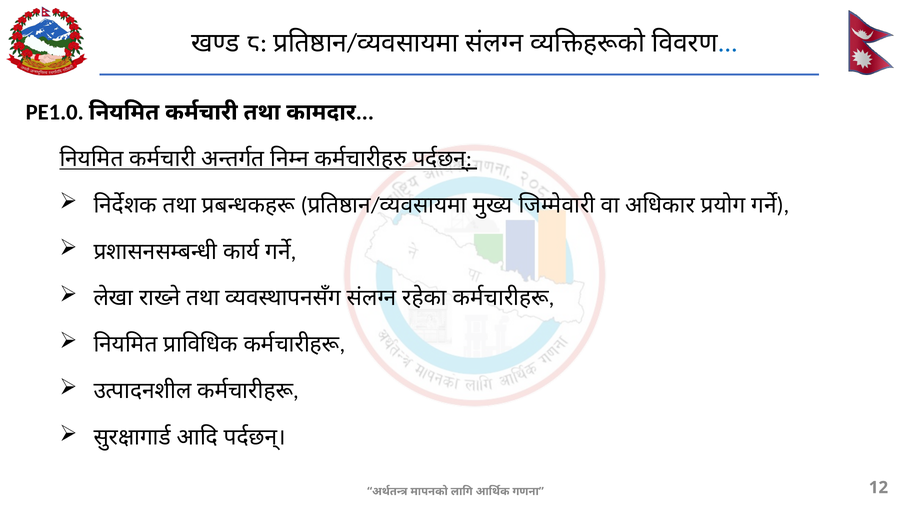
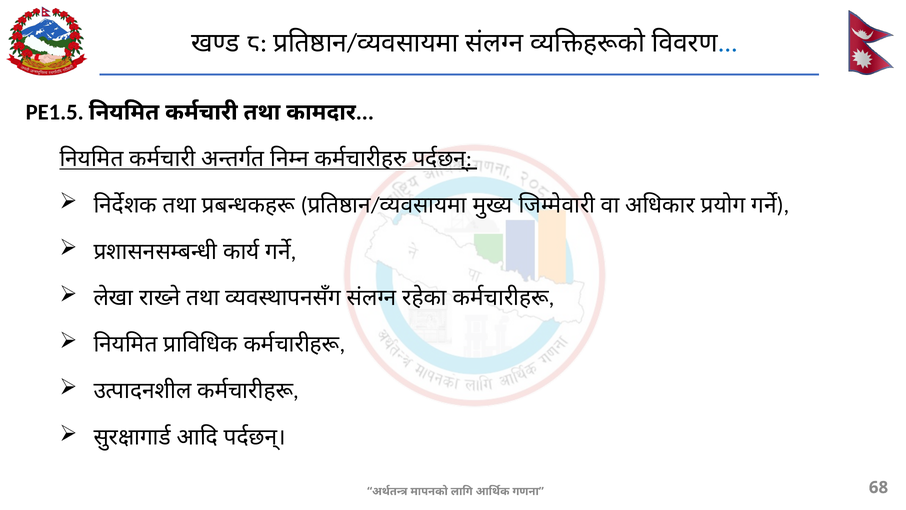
PE1.0: PE1.0 -> PE1.5
12: 12 -> 68
